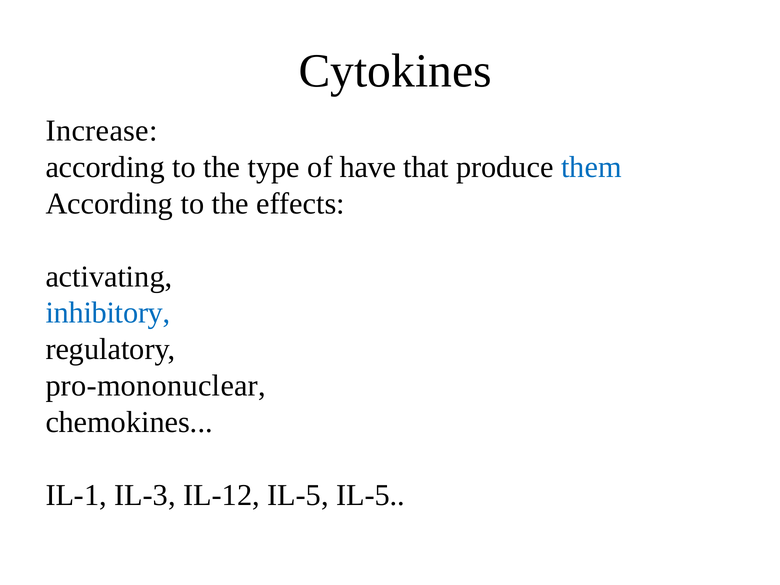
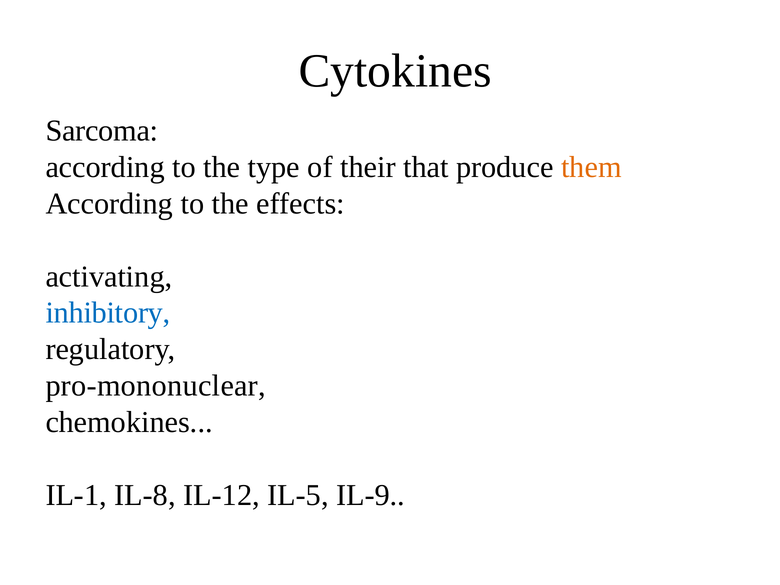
Increase: Increase -> Sarcoma
have: have -> their
them colour: blue -> orange
IL-3: IL-3 -> IL-8
IL-5 IL-5: IL-5 -> IL-9
